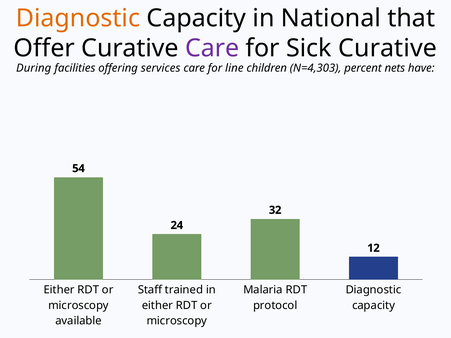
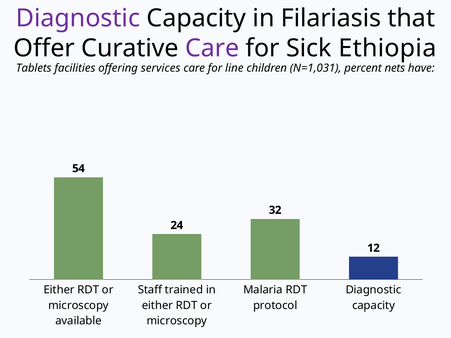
Diagnostic at (78, 18) colour: orange -> purple
National: National -> Filariasis
Sick Curative: Curative -> Ethiopia
During: During -> Tablets
N=4,303: N=4,303 -> N=1,031
